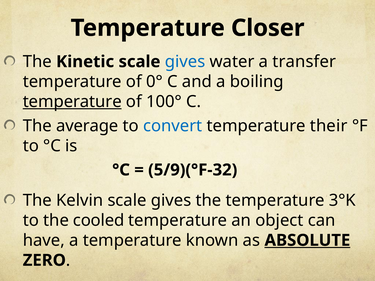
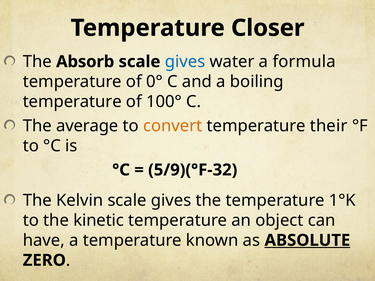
Kinetic: Kinetic -> Absorb
transfer: transfer -> formula
temperature at (72, 102) underline: present -> none
convert colour: blue -> orange
3°K: 3°K -> 1°K
cooled: cooled -> kinetic
